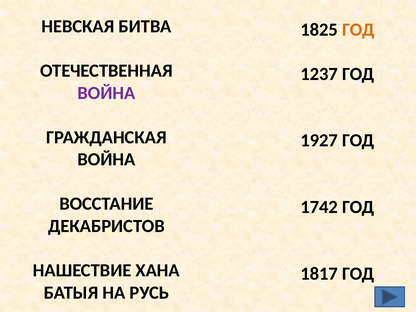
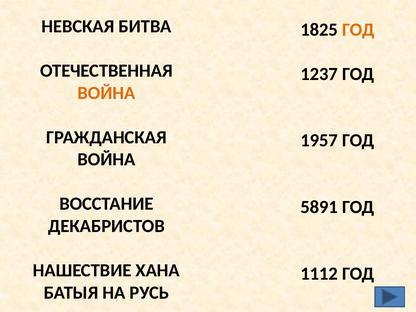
ВОЙНА at (106, 93) colour: purple -> orange
1927: 1927 -> 1957
1742: 1742 -> 5891
1817: 1817 -> 1112
